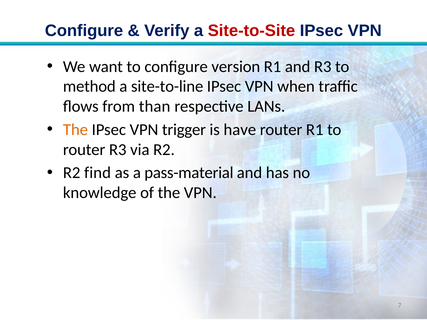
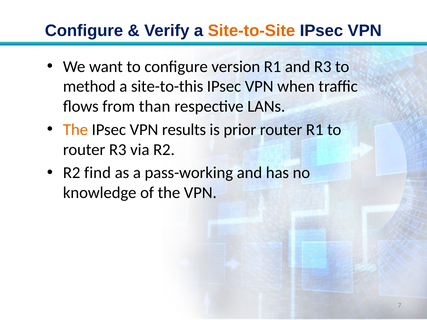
Site-to-Site colour: red -> orange
site-to-line: site-to-line -> site-to-this
trigger: trigger -> results
have: have -> prior
pass-material: pass-material -> pass-working
